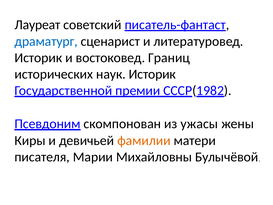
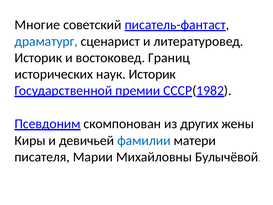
Лауреат: Лауреат -> Многие
ужасы: ужасы -> других
фамилии colour: orange -> blue
